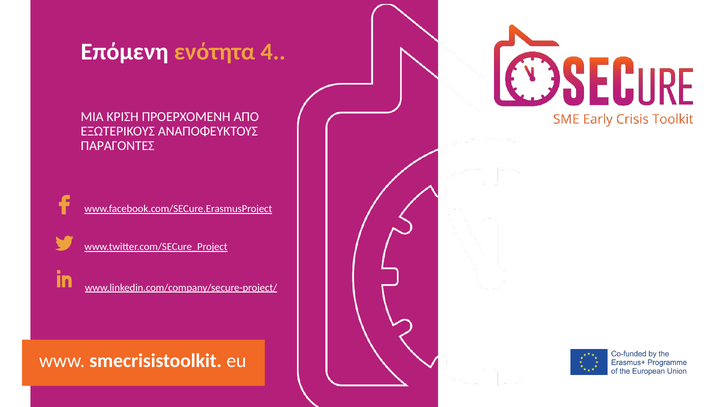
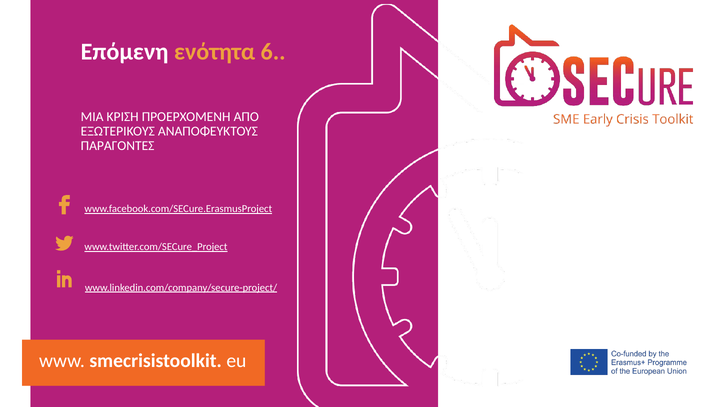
4: 4 -> 6
